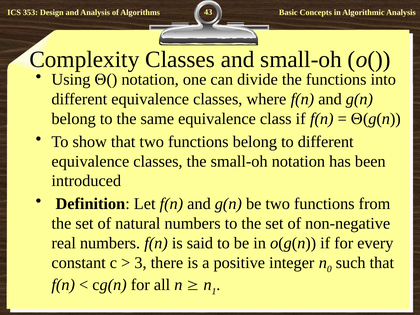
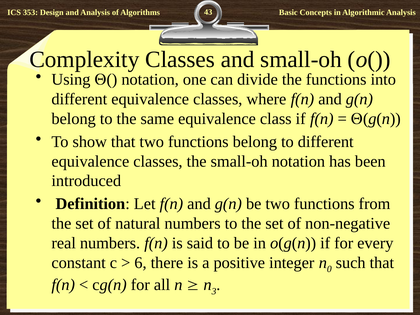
3: 3 -> 6
1: 1 -> 3
